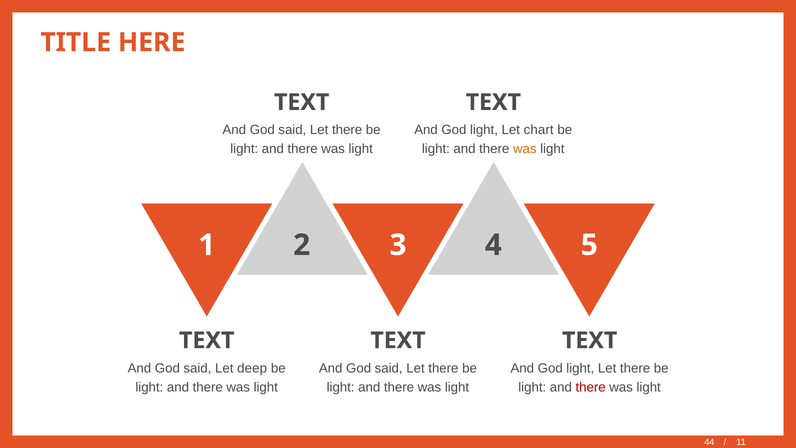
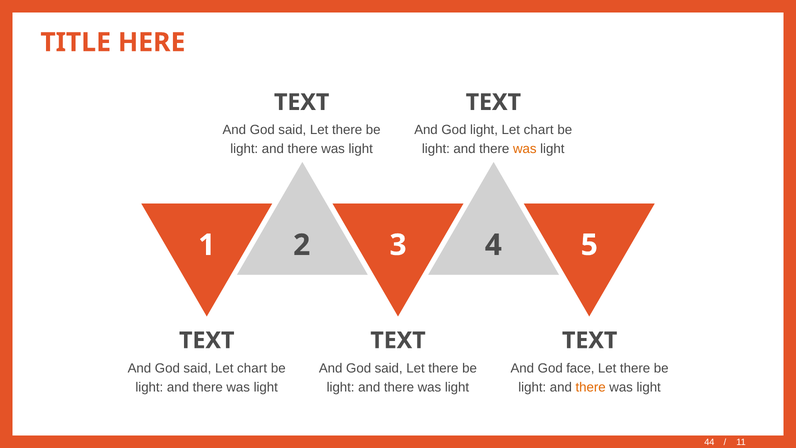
said Let deep: deep -> chart
light at (580, 368): light -> face
there at (591, 387) colour: red -> orange
